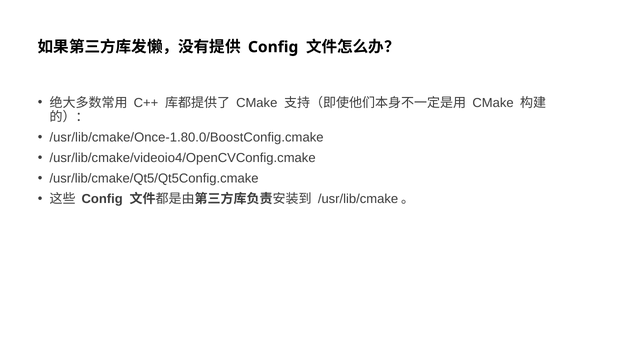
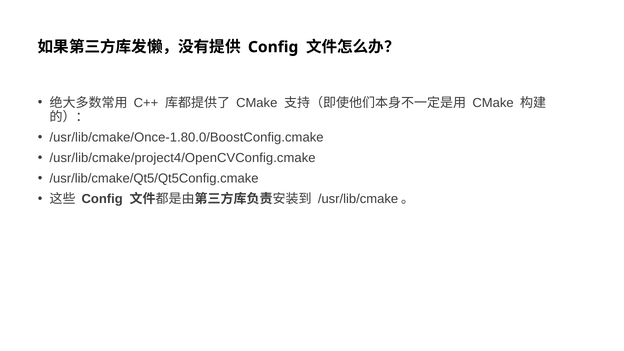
/usr/lib/cmake/videoio4/OpenCVConfig.cmake: /usr/lib/cmake/videoio4/OpenCVConfig.cmake -> /usr/lib/cmake/project4/OpenCVConfig.cmake
